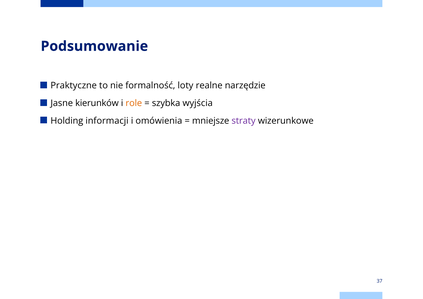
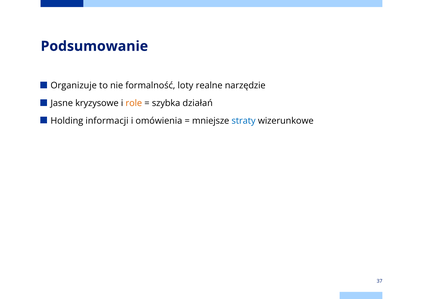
Praktyczne: Praktyczne -> Organizuje
kierunków: kierunków -> kryzysowe
wyjścia: wyjścia -> działań
straty colour: purple -> blue
